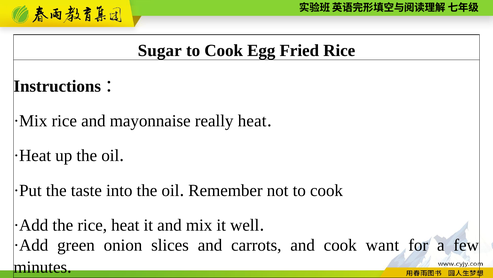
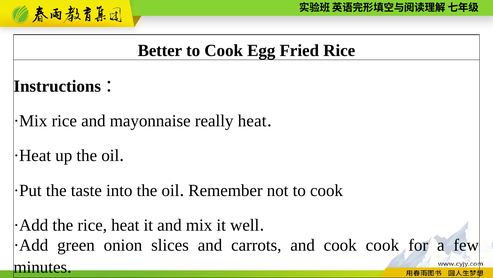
Sugar: Sugar -> Better
cook want: want -> cook
